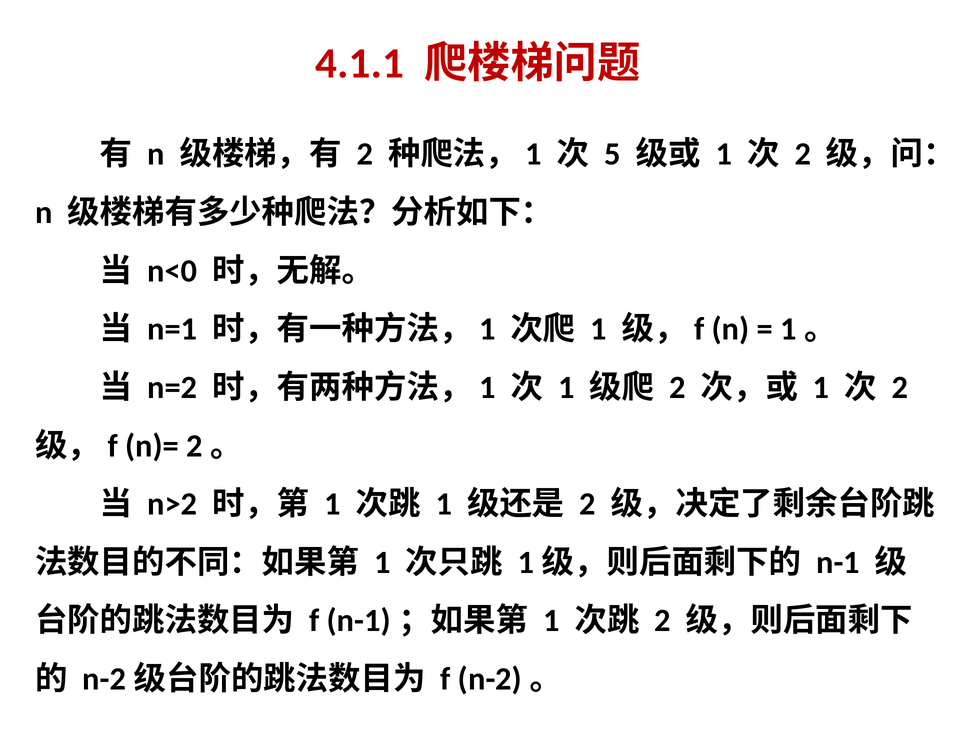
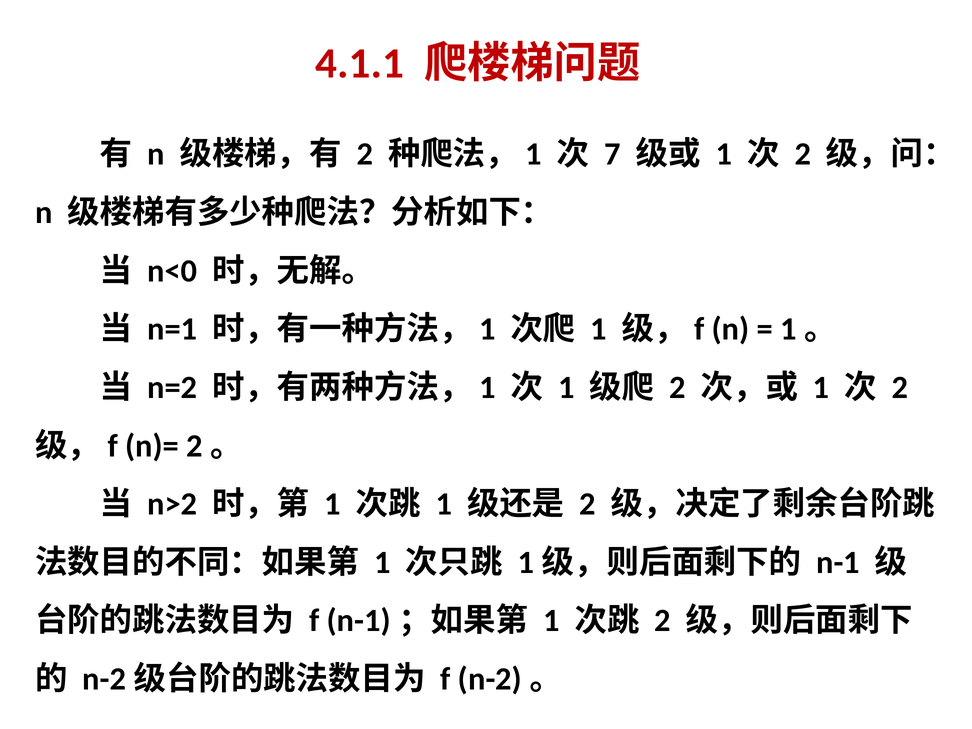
5: 5 -> 7
